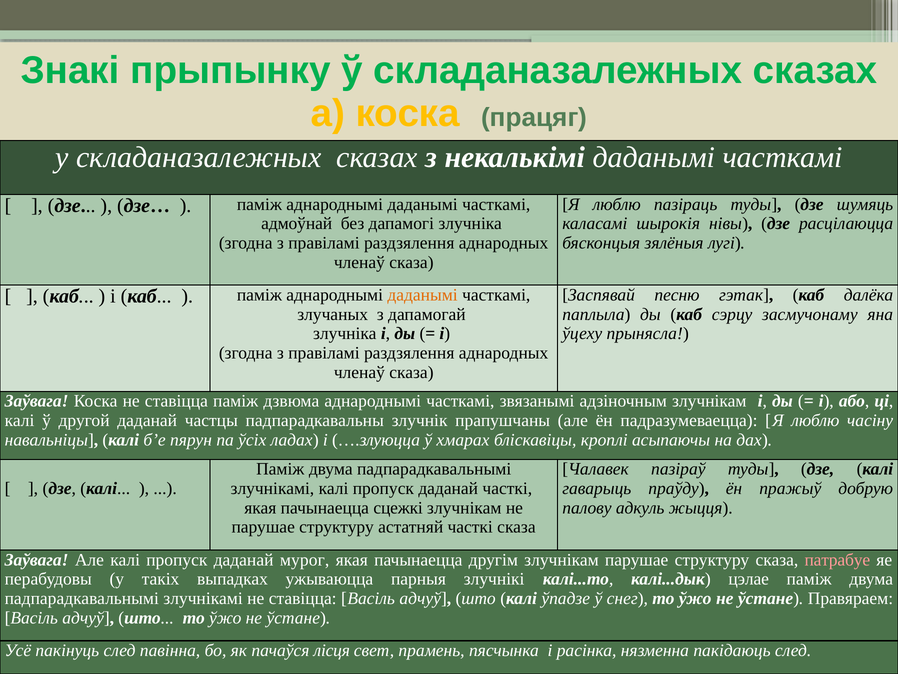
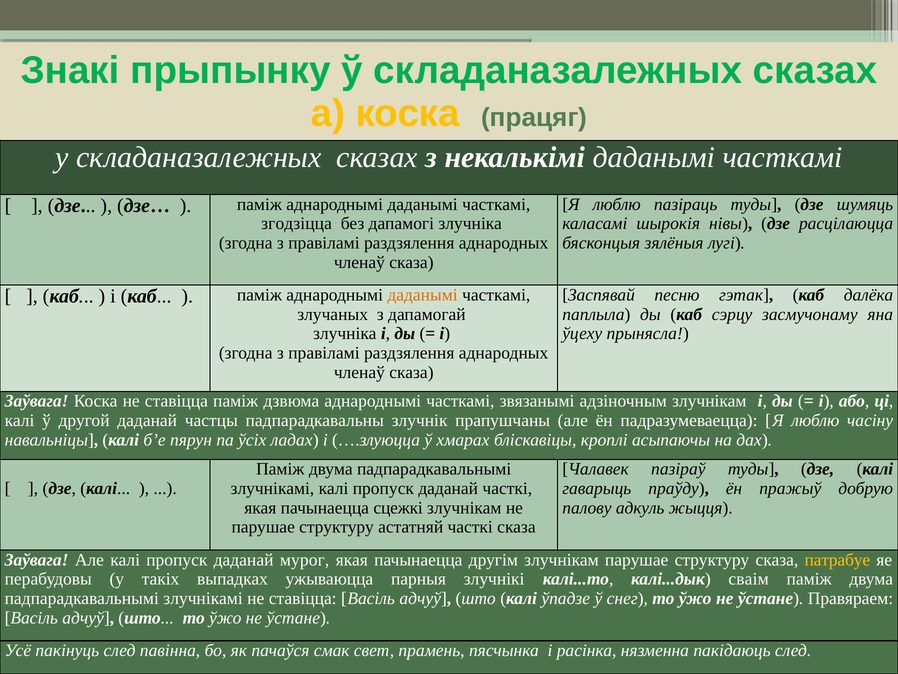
адмоўнай: адмоўнай -> згодзіцца
патрабуе colour: pink -> yellow
цэлае: цэлае -> сваім
лісця: лісця -> смак
